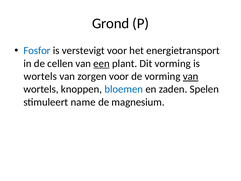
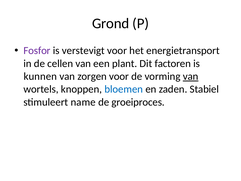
Fosfor colour: blue -> purple
een underline: present -> none
Dit vorming: vorming -> factoren
wortels at (40, 76): wortels -> kunnen
Spelen: Spelen -> Stabiel
magnesium: magnesium -> groeiproces
